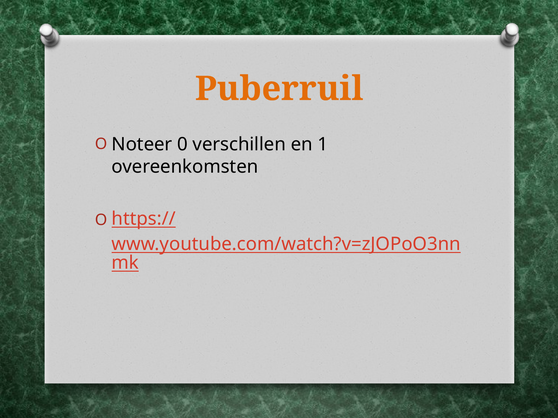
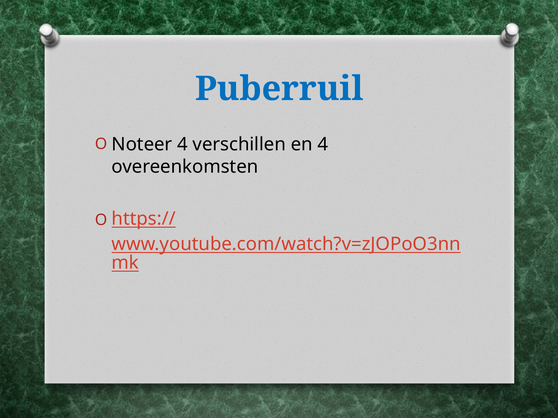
Puberruil colour: orange -> blue
Noteer 0: 0 -> 4
en 1: 1 -> 4
